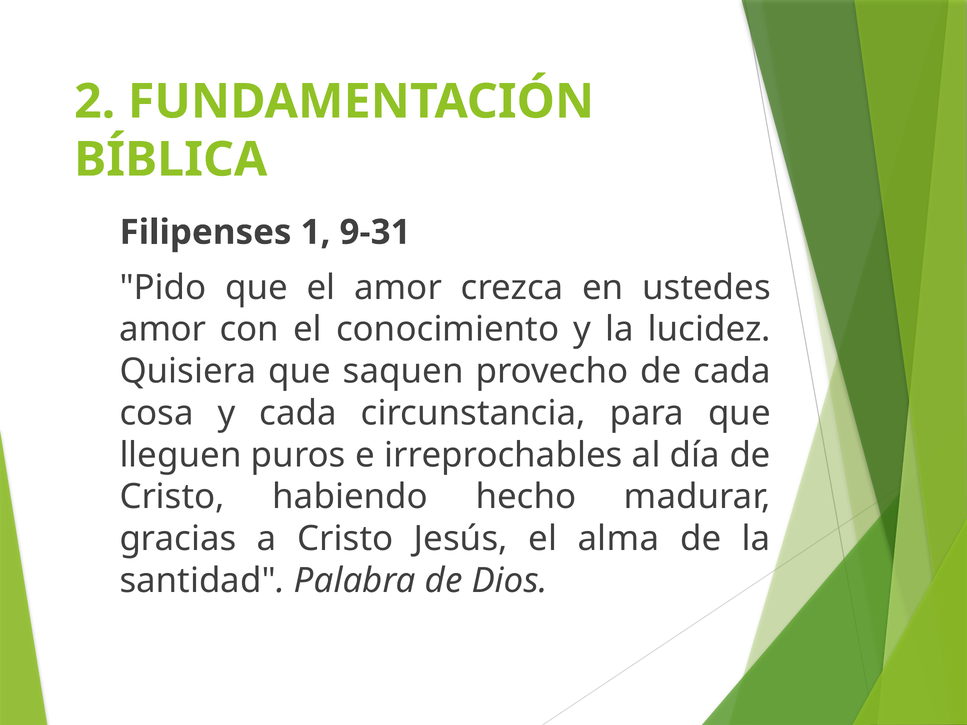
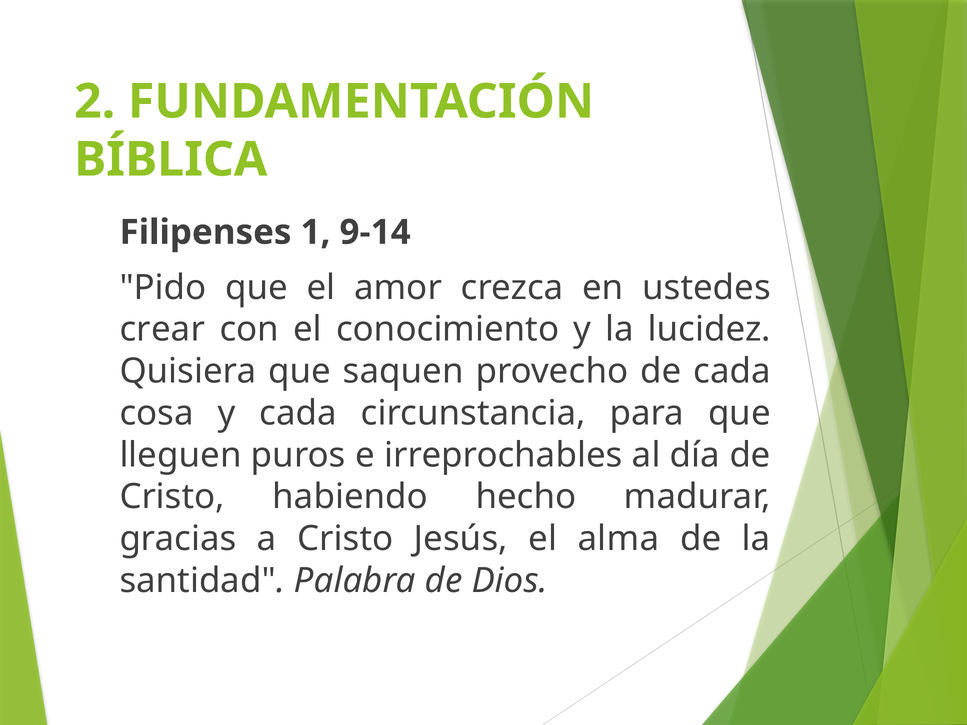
9-31: 9-31 -> 9-14
amor at (163, 330): amor -> crear
